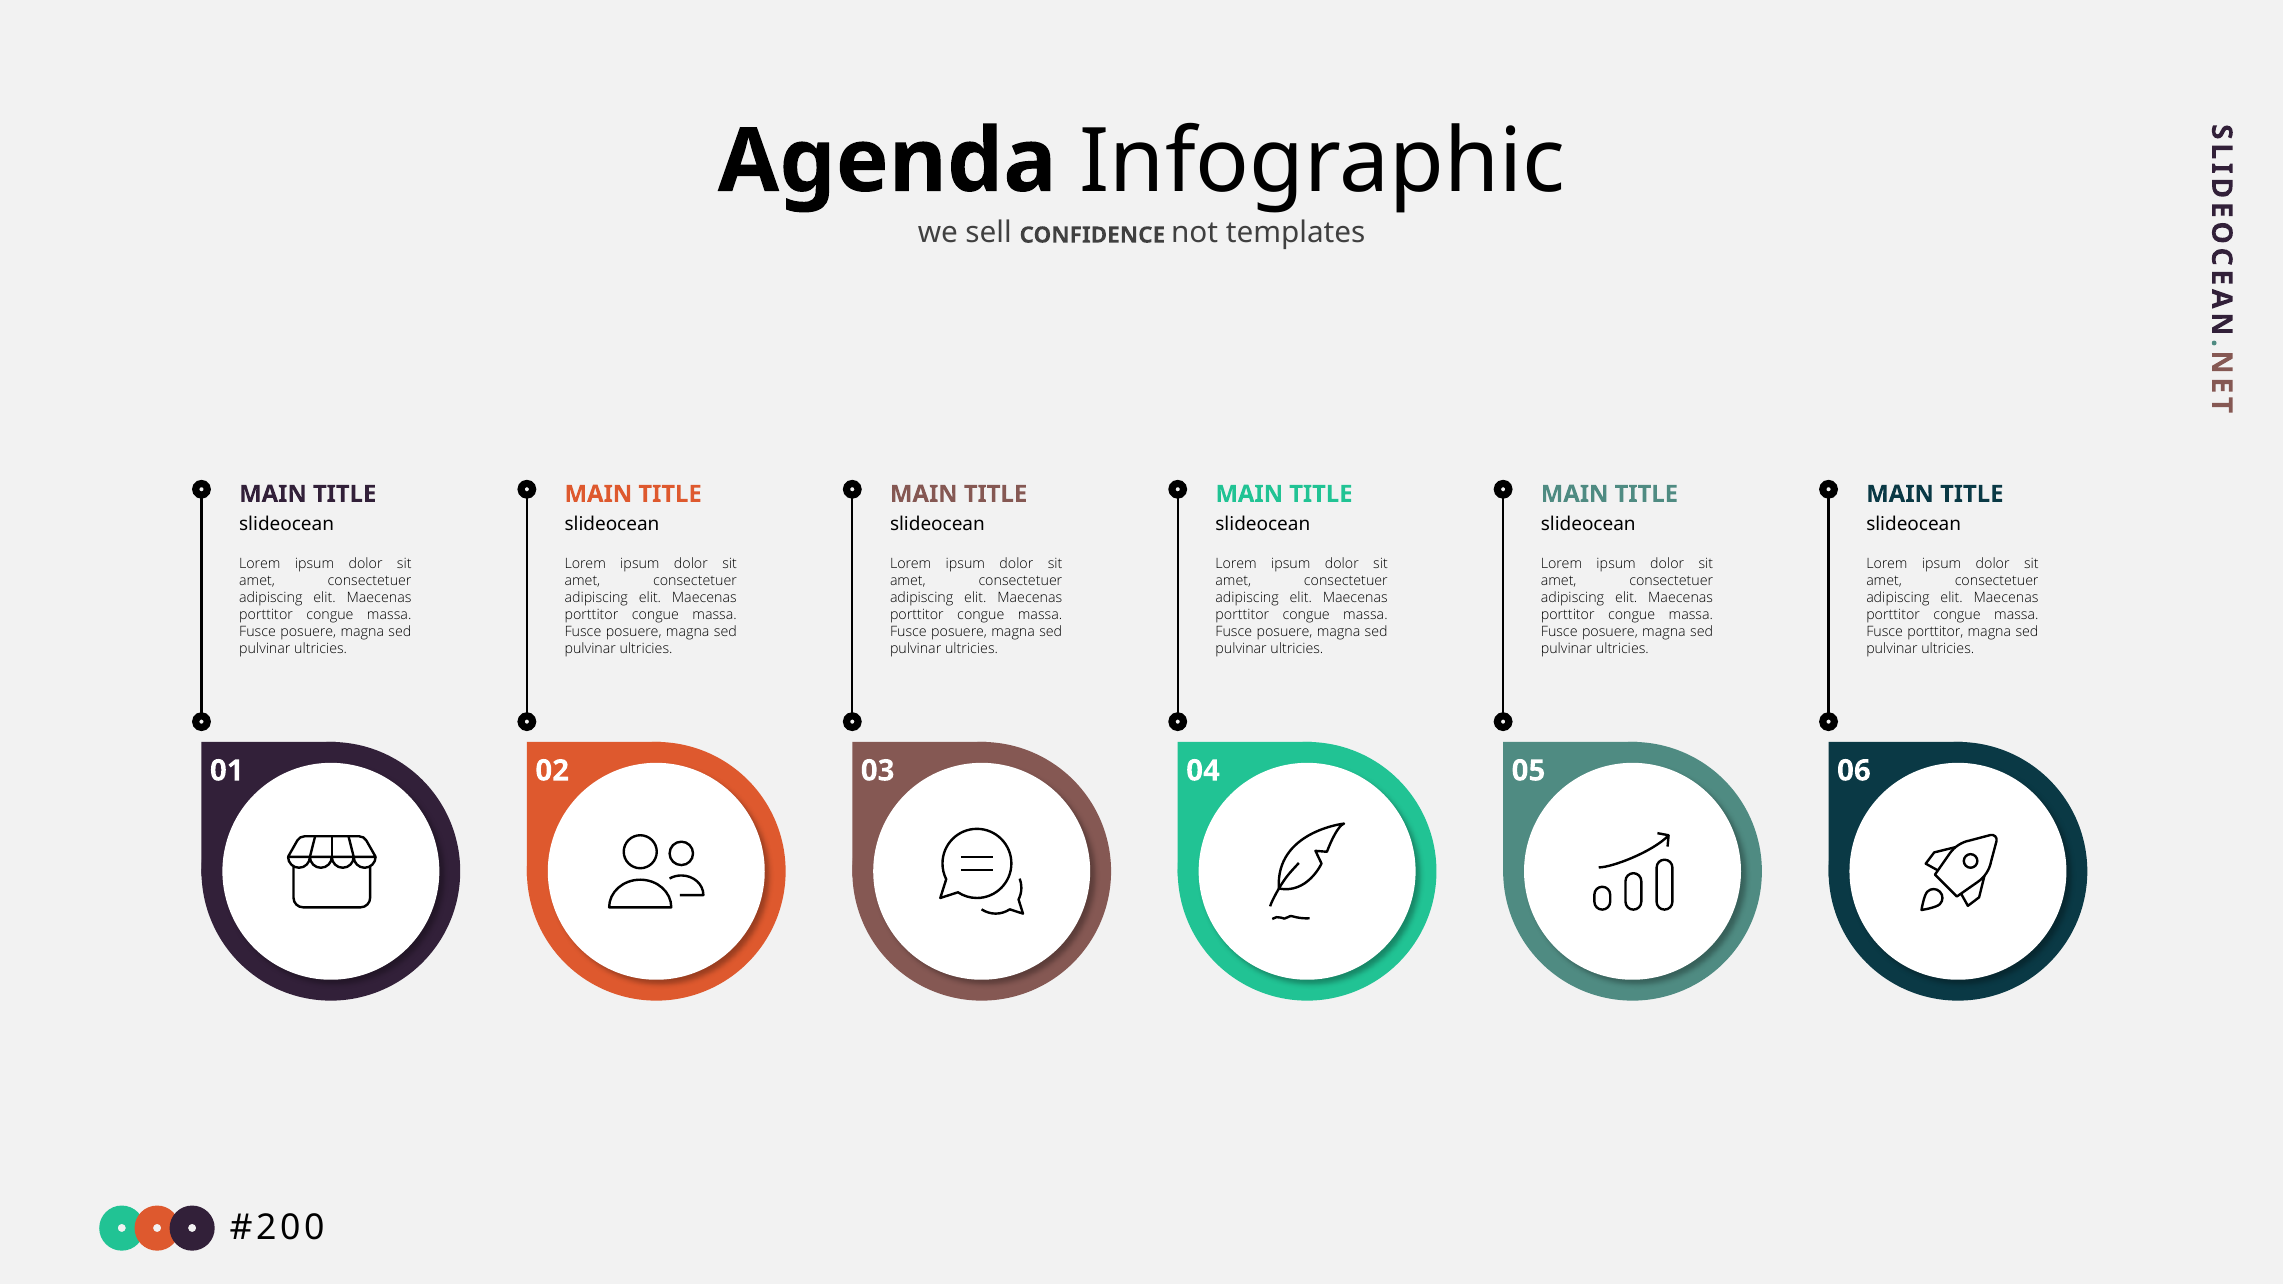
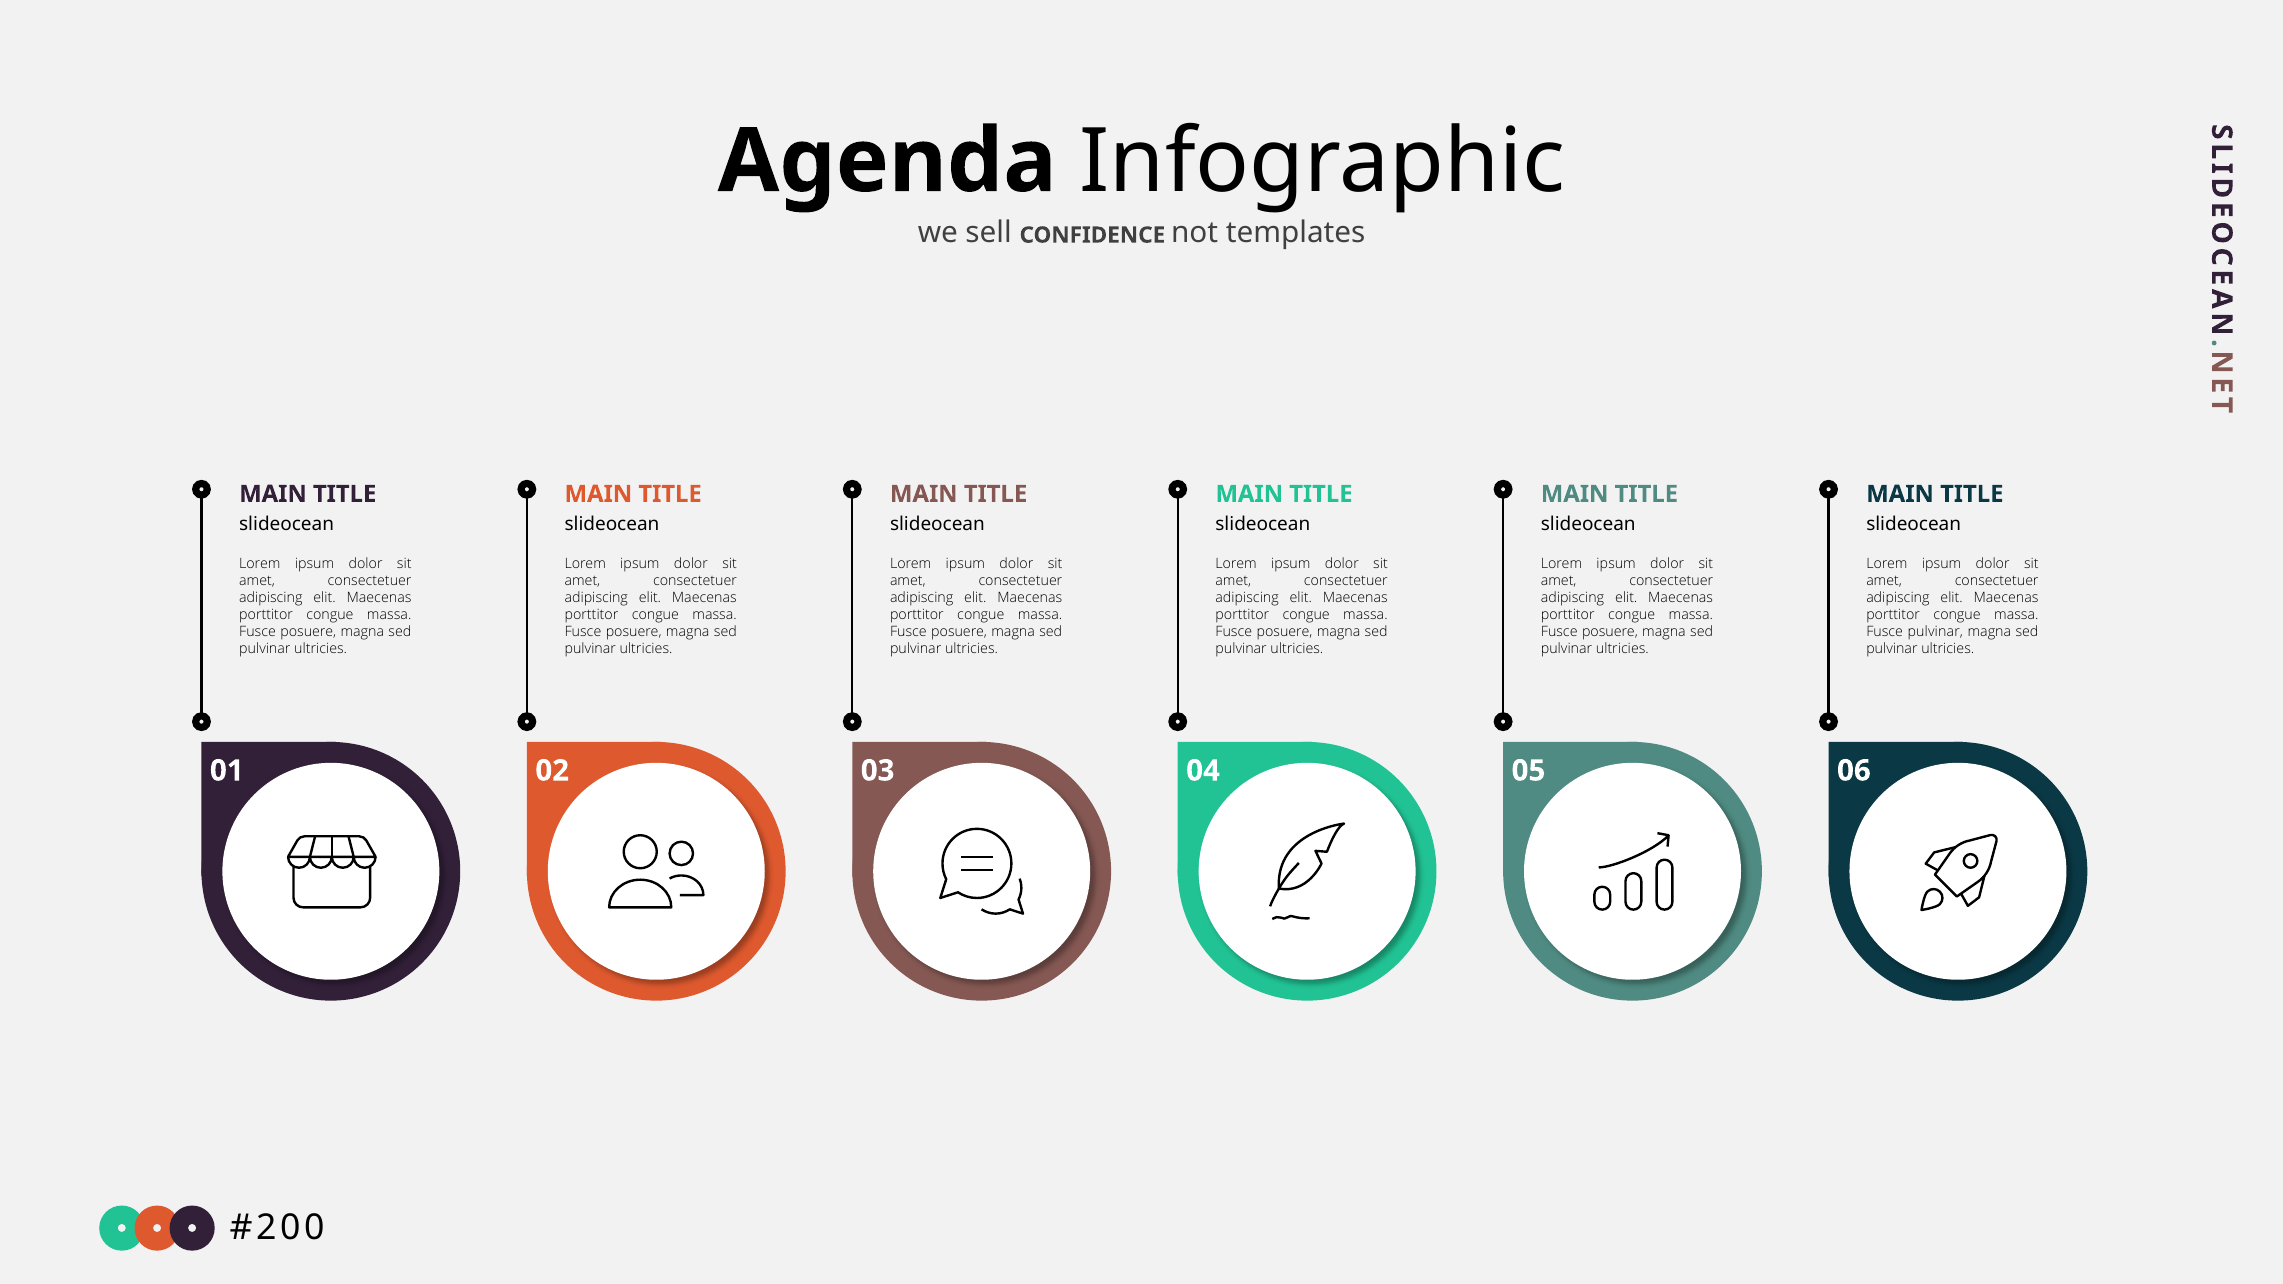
Fusce porttitor: porttitor -> pulvinar
